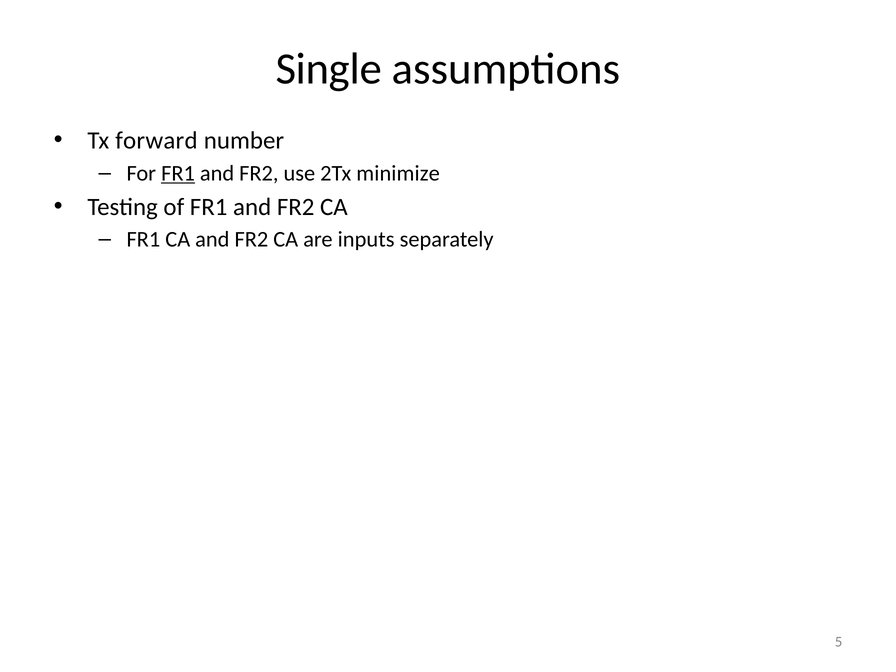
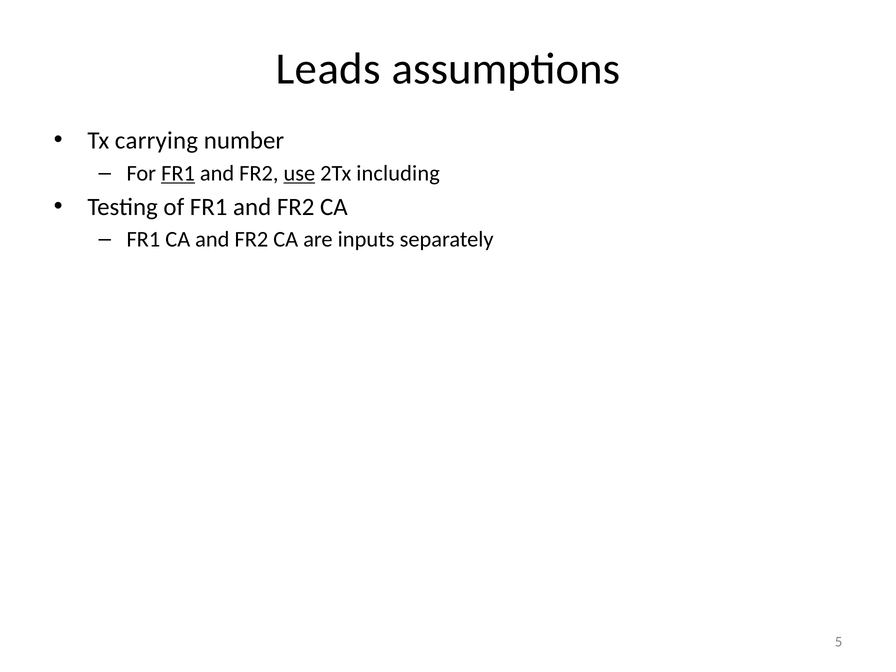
Single: Single -> Leads
forward: forward -> carrying
use underline: none -> present
minimize: minimize -> including
